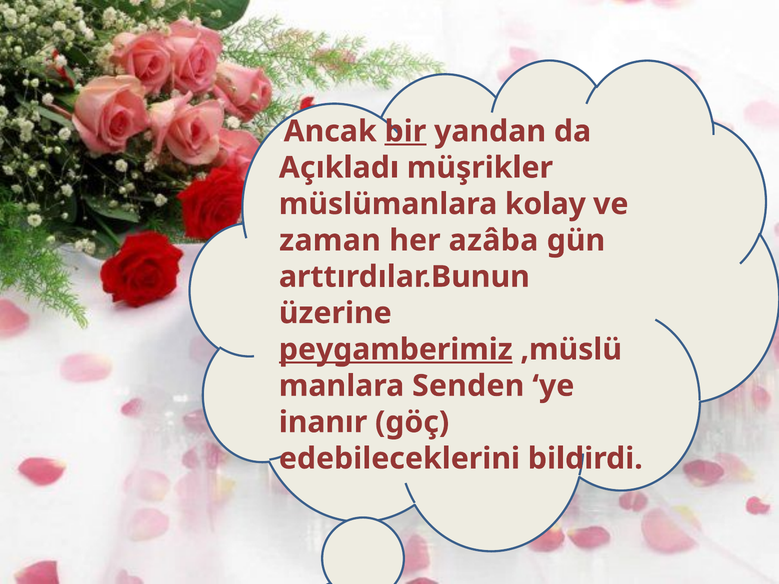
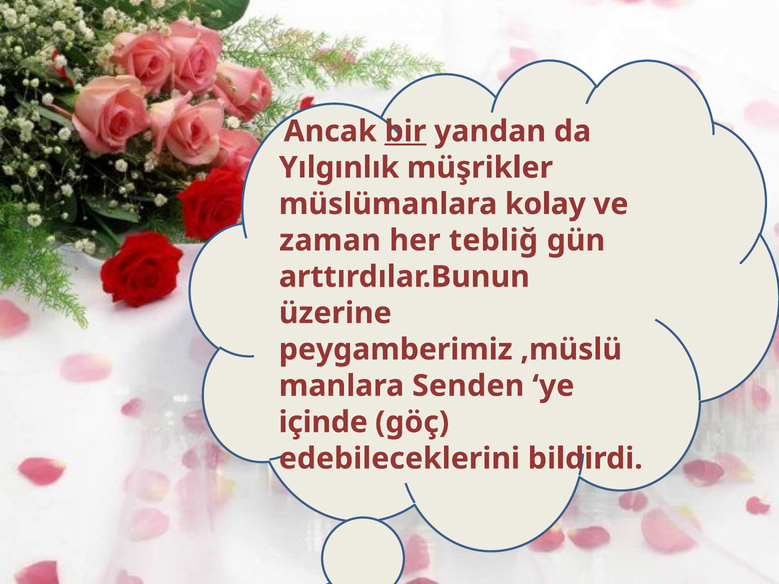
Açıkladı: Açıkladı -> Yılgınlık
azâba: azâba -> tebliğ
peygamberimiz underline: present -> none
inanır: inanır -> içinde
